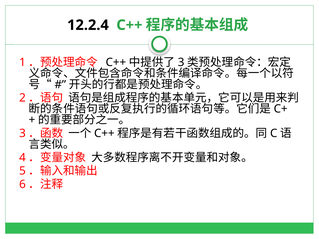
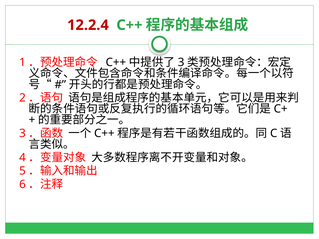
12.2.4 colour: black -> red
